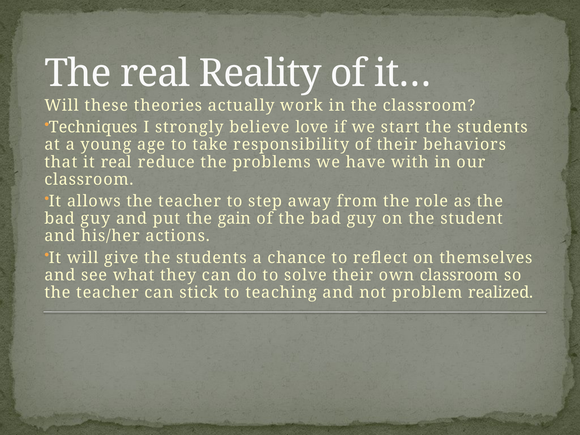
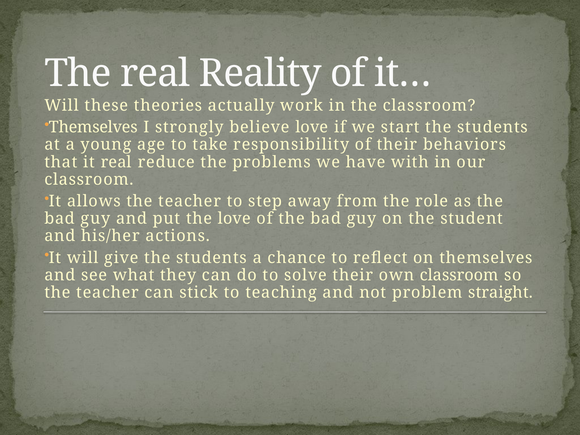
Techniques at (93, 127): Techniques -> Themselves
the gain: gain -> love
realized: realized -> straight
